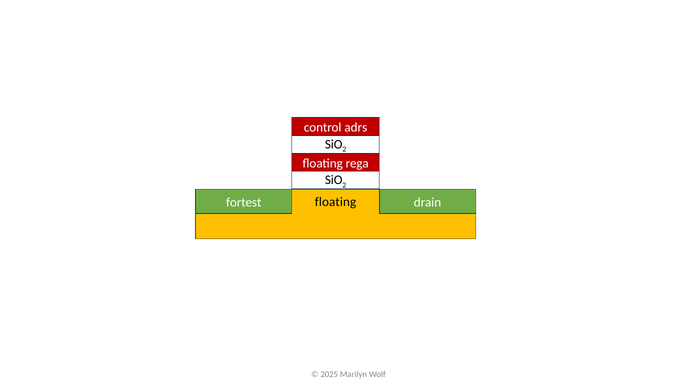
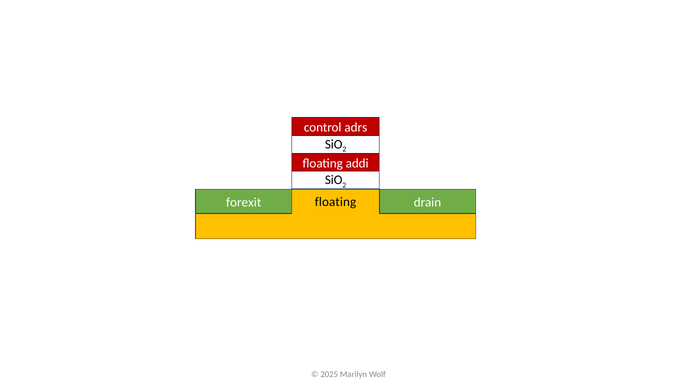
rega: rega -> addi
fortest: fortest -> forexit
